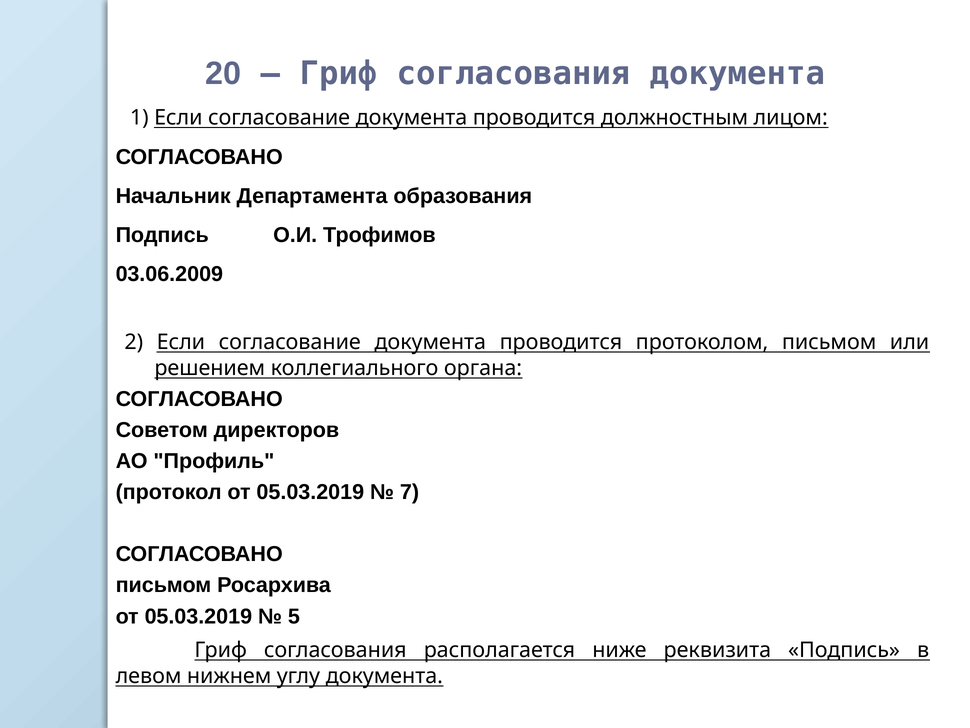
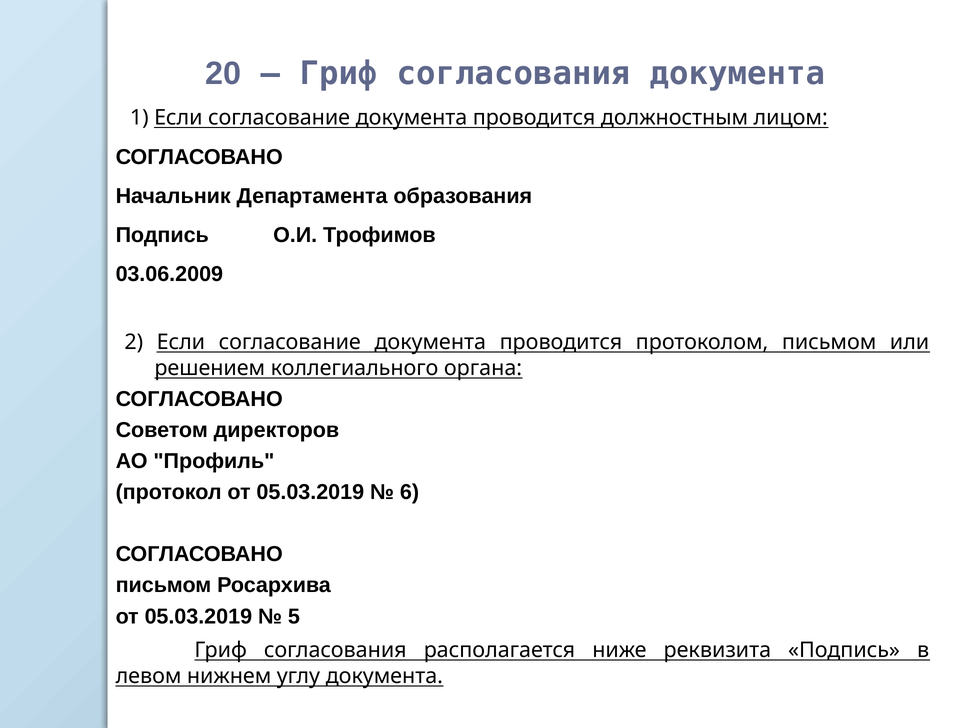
7: 7 -> 6
